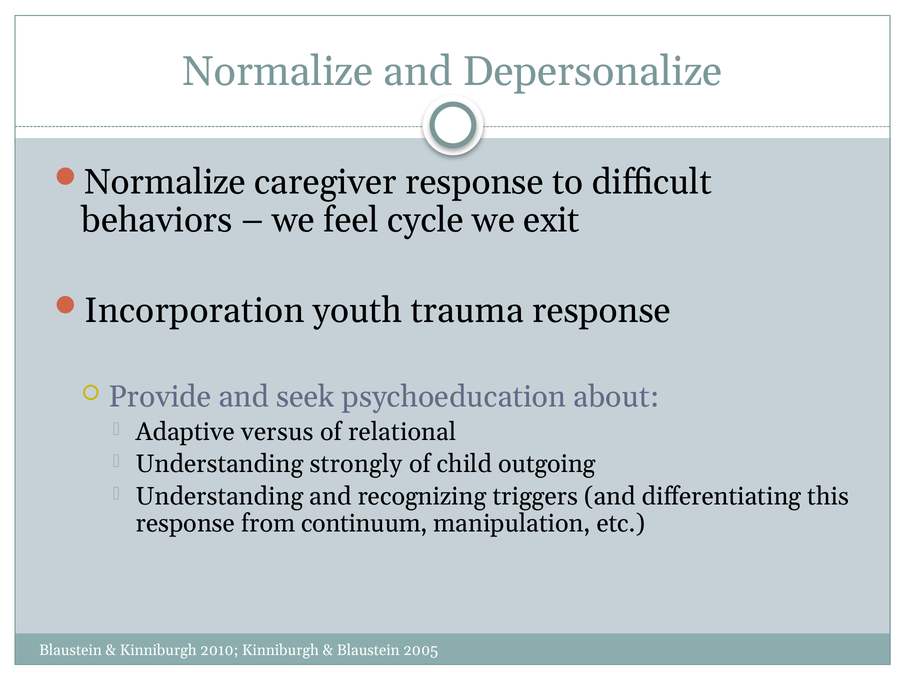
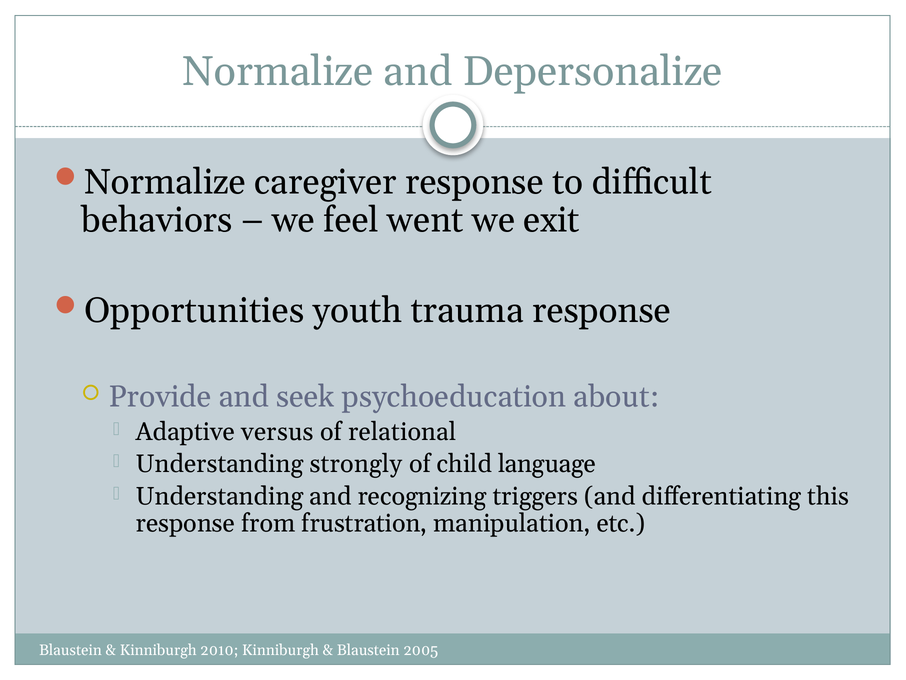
cycle: cycle -> went
Incorporation: Incorporation -> Opportunities
outgoing: outgoing -> language
continuum: continuum -> frustration
